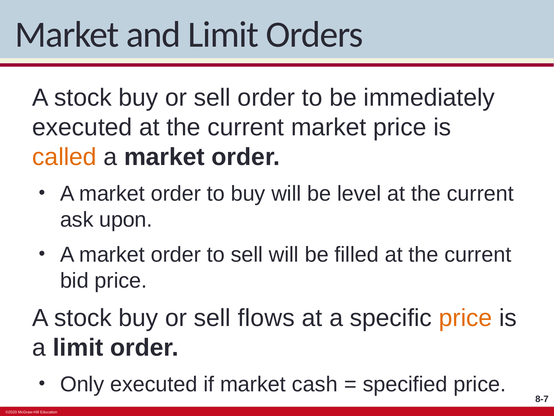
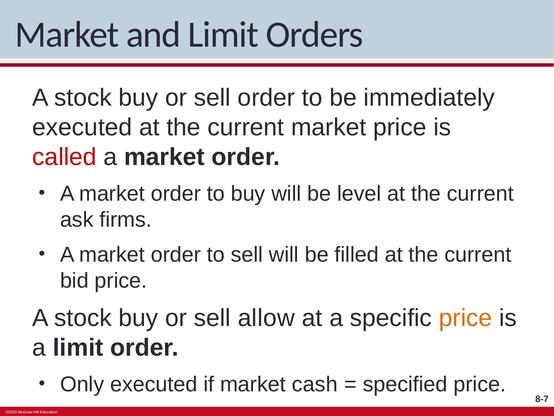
called colour: orange -> red
upon: upon -> firms
flows: flows -> allow
